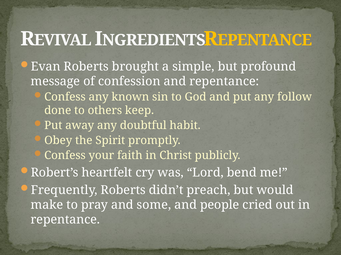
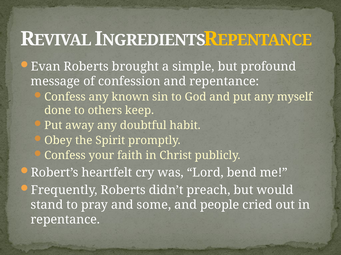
follow: follow -> myself
make: make -> stand
